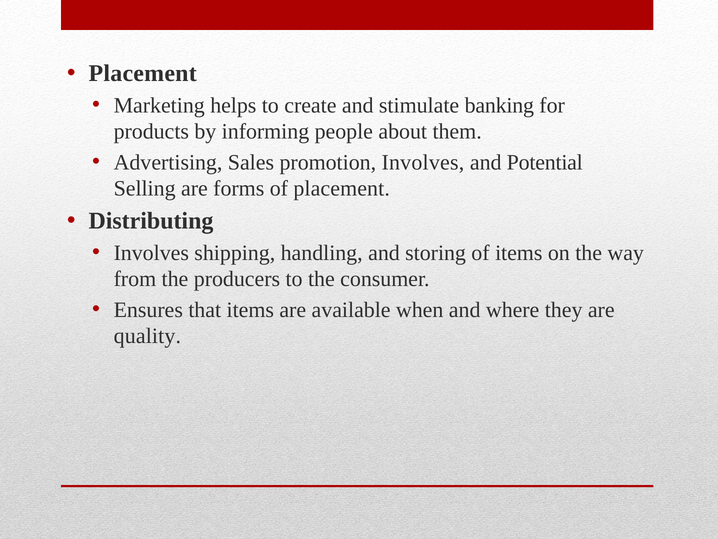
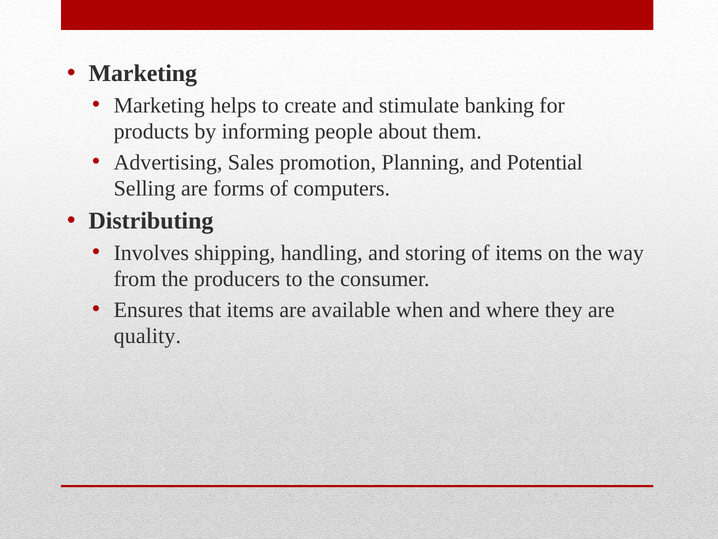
Placement at (143, 73): Placement -> Marketing
promotion Involves: Involves -> Planning
of placement: placement -> computers
